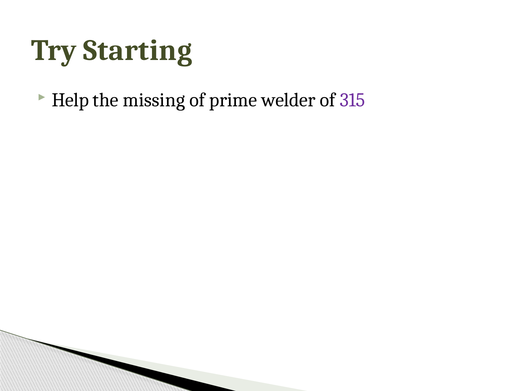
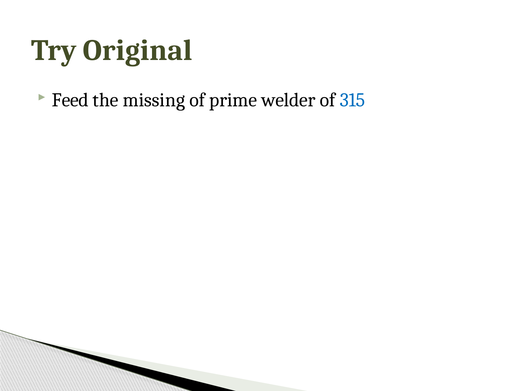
Starting: Starting -> Original
Help: Help -> Feed
315 colour: purple -> blue
